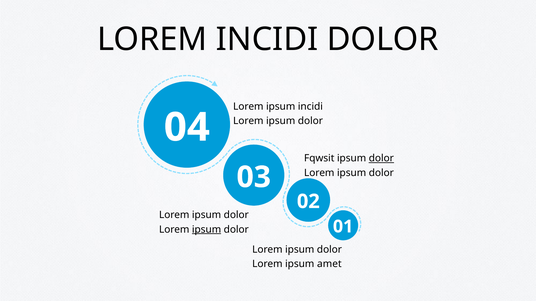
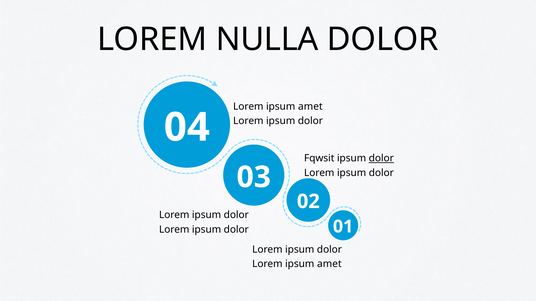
LOREM INCIDI: INCIDI -> NULLA
incidi at (310, 107): incidi -> amet
ipsum at (207, 230) underline: present -> none
